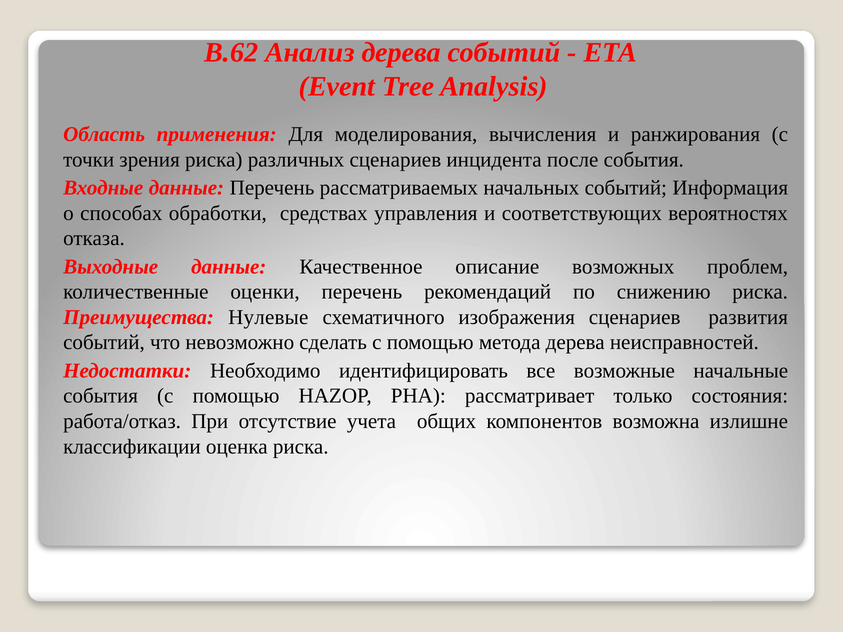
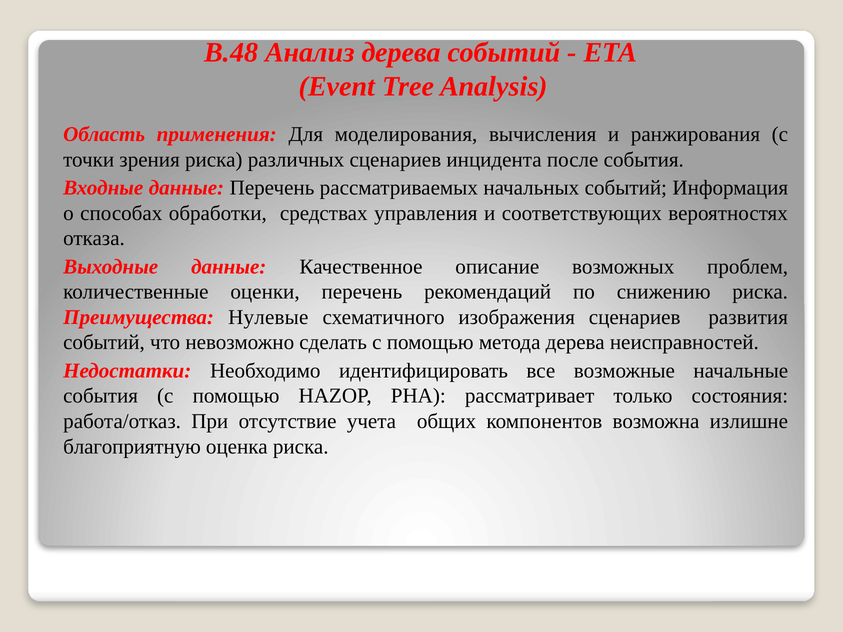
B.62: B.62 -> B.48
классификации: классификации -> благоприятную
